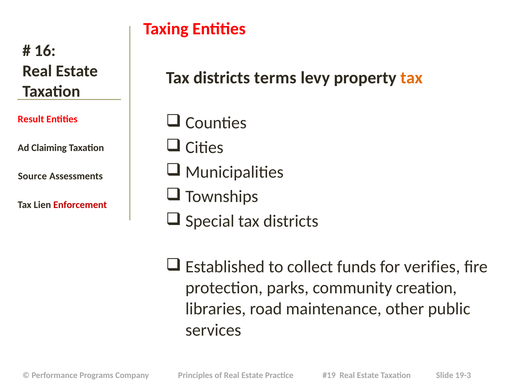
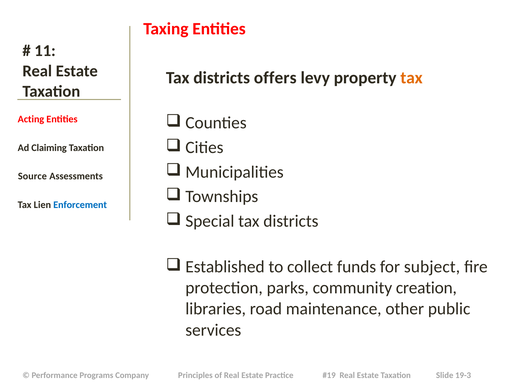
16: 16 -> 11
terms: terms -> offers
Result: Result -> Acting
Enforcement colour: red -> blue
verifies: verifies -> subject
